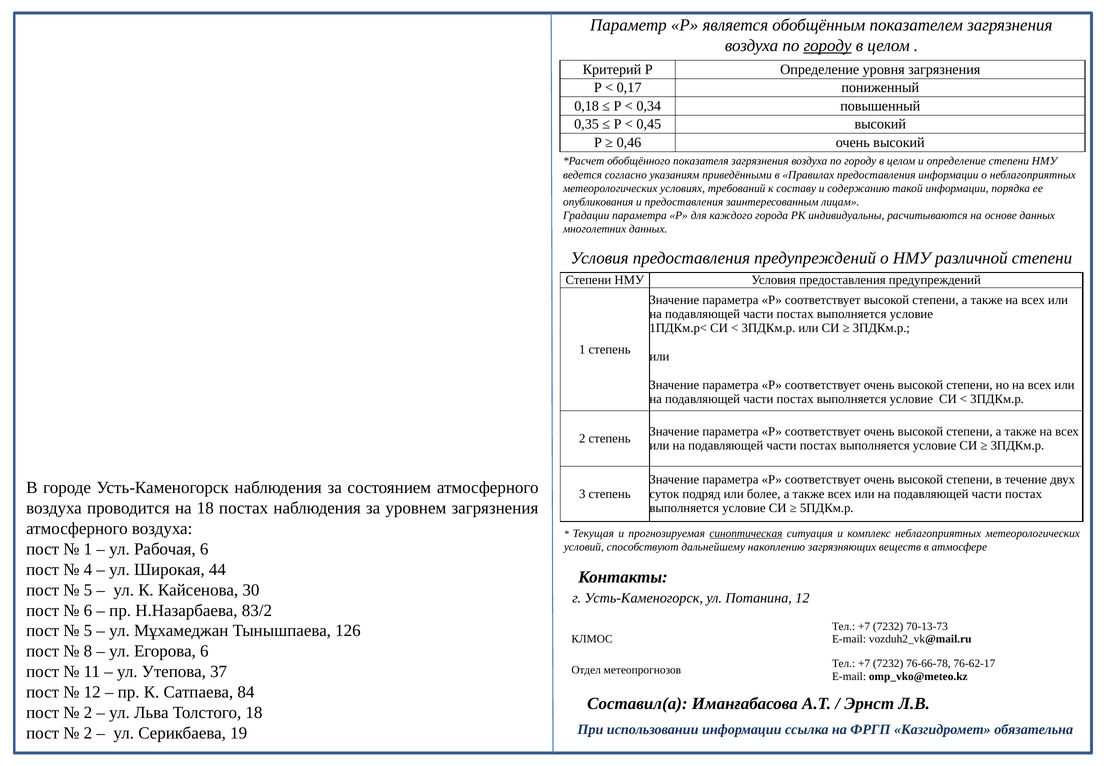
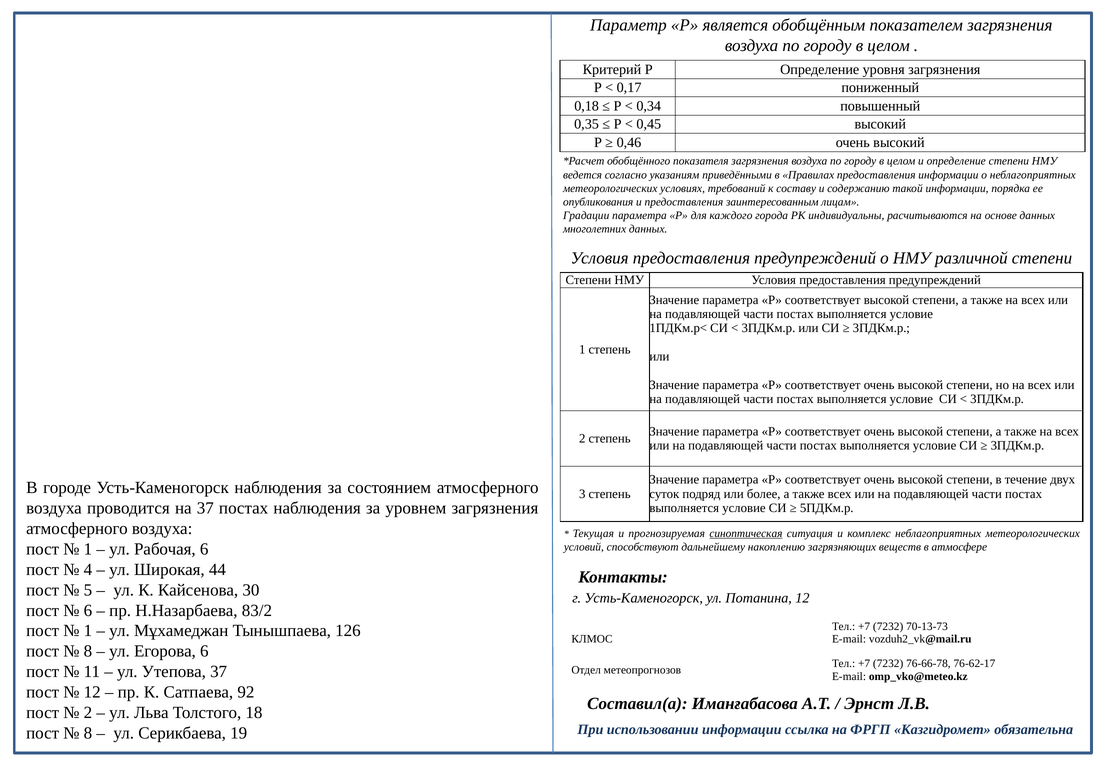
городу at (828, 46) underline: present -> none
на 18: 18 -> 37
5 at (88, 631): 5 -> 1
84: 84 -> 92
2 at (88, 733): 2 -> 8
